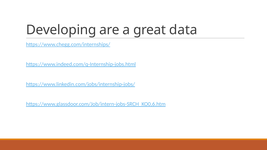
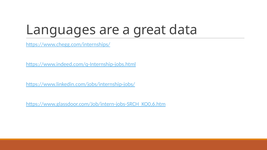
Developing: Developing -> Languages
